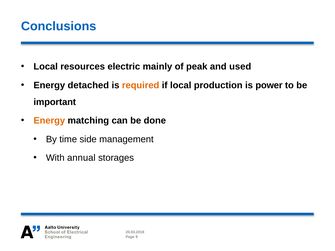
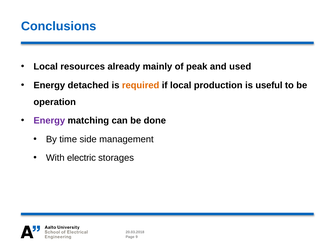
electric: electric -> already
power: power -> useful
important: important -> operation
Energy at (49, 121) colour: orange -> purple
annual: annual -> electric
